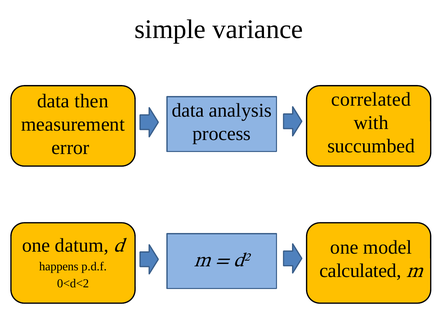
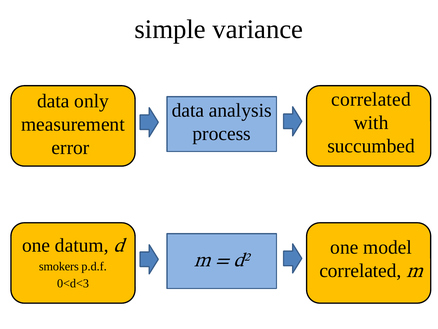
then: then -> only
happens: happens -> smokers
calculated at (360, 270): calculated -> correlated
0<d<2: 0<d<2 -> 0<d<3
